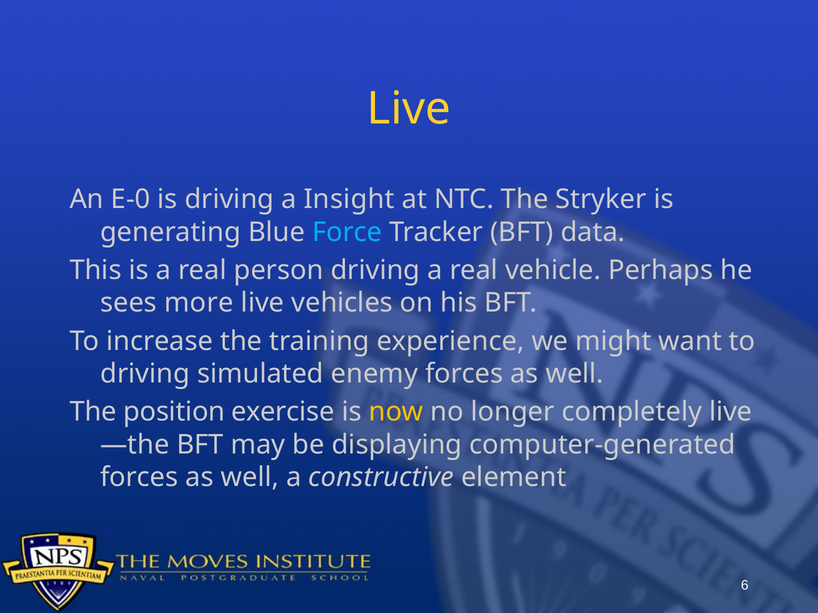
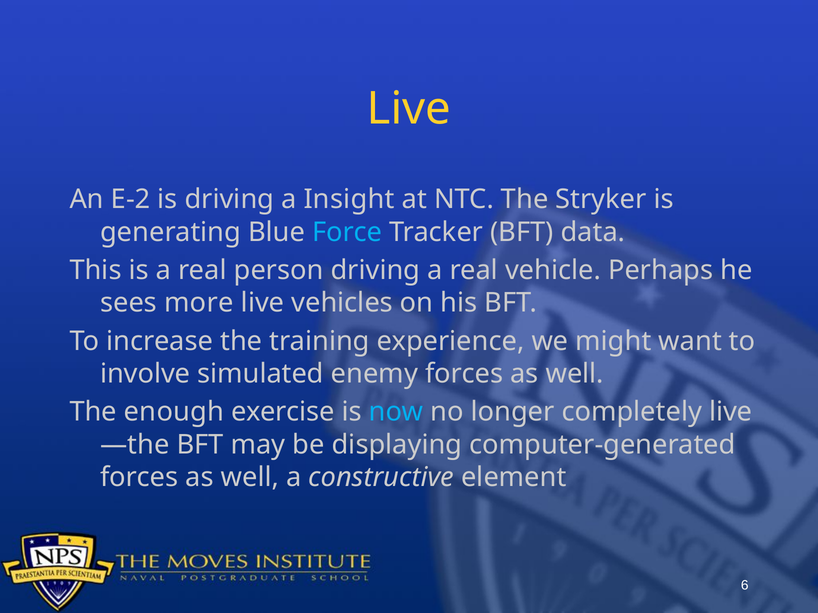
E-0: E-0 -> E-2
driving at (145, 374): driving -> involve
position: position -> enough
now colour: yellow -> light blue
